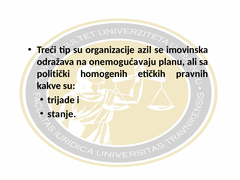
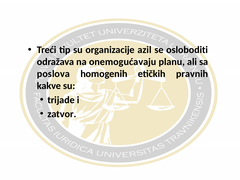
imovinska: imovinska -> osloboditi
politički: politički -> poslova
stanje: stanje -> zatvor
